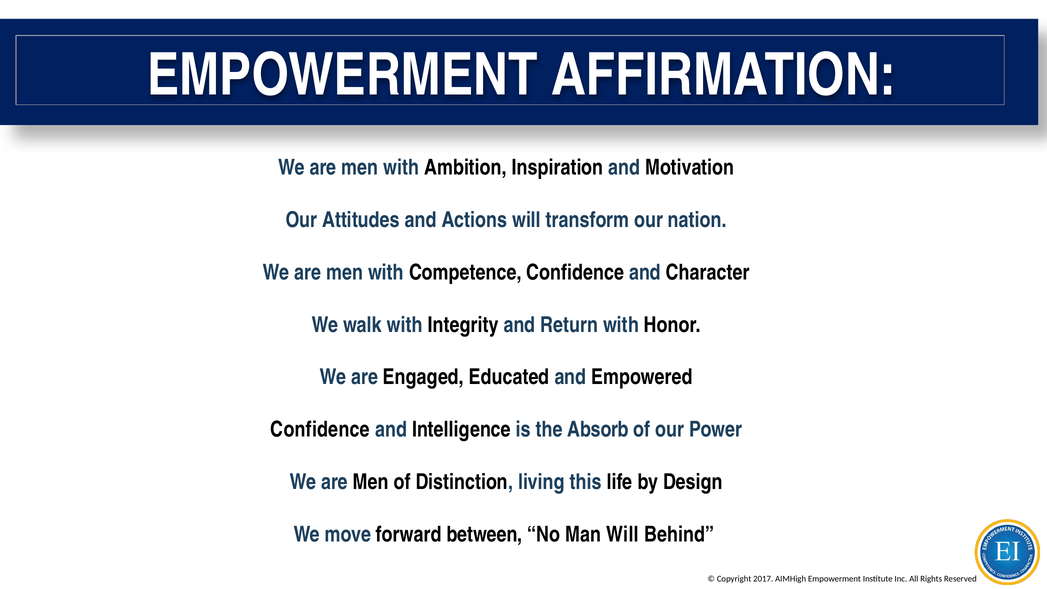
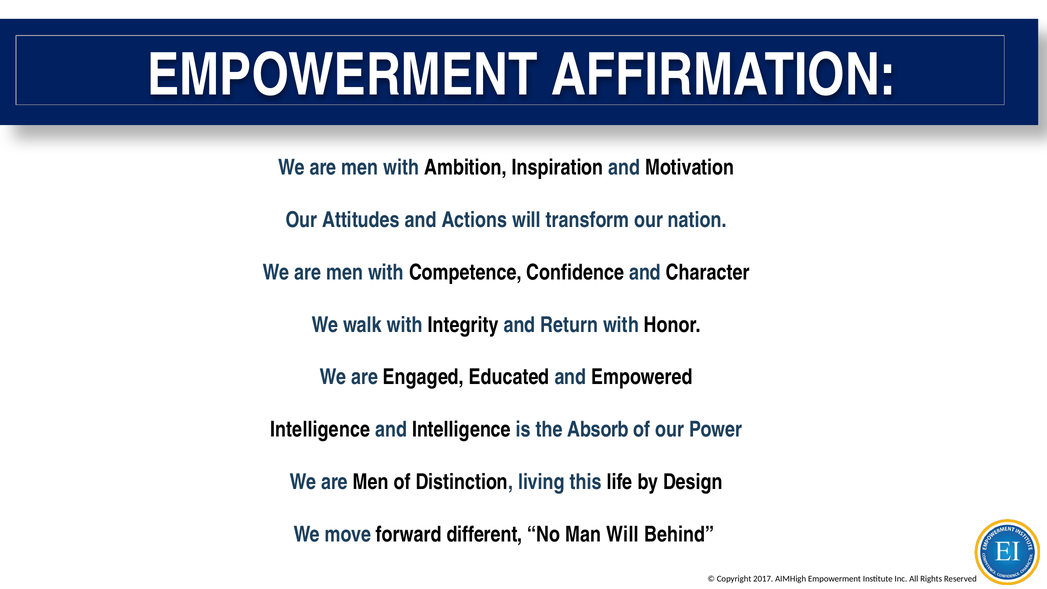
Confidence at (320, 430): Confidence -> Intelligence
between: between -> different
